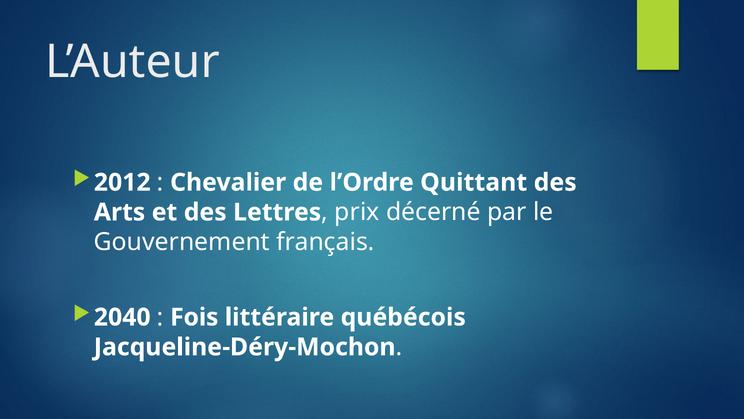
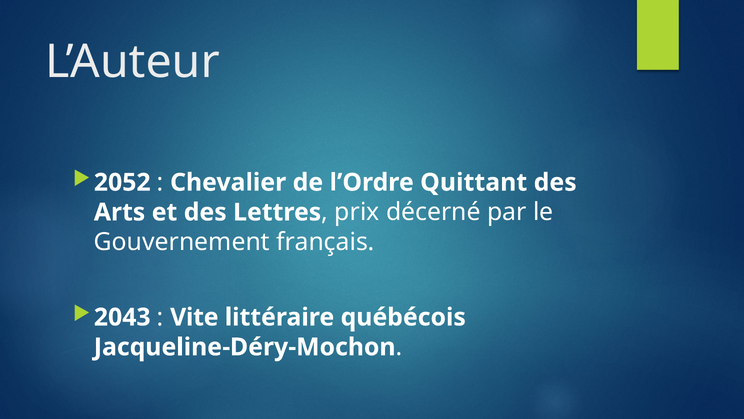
2012: 2012 -> 2052
2040: 2040 -> 2043
Fois: Fois -> Vite
